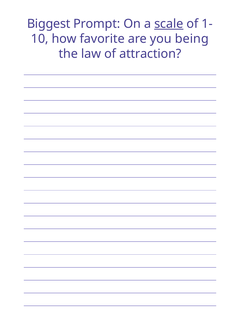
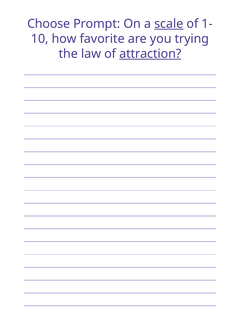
Biggest: Biggest -> Choose
being: being -> trying
attraction underline: none -> present
